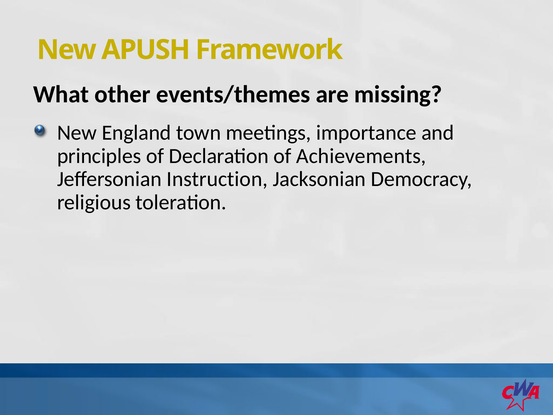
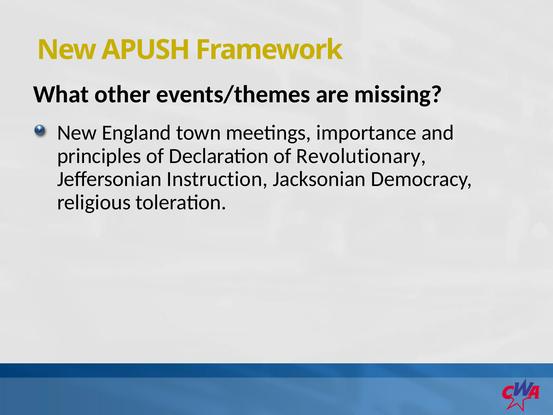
Achievements: Achievements -> Revolutionary
